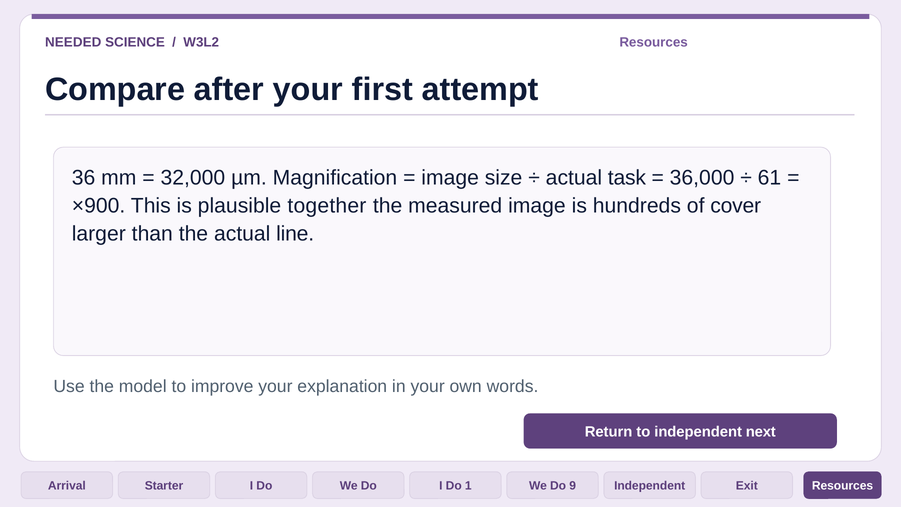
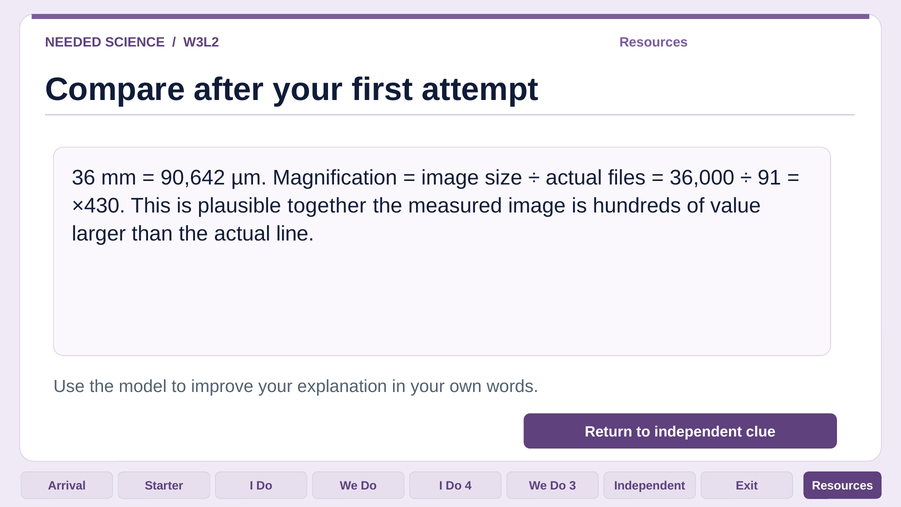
32,000: 32,000 -> 90,642
task: task -> files
61: 61 -> 91
×900: ×900 -> ×430
cover: cover -> value
next: next -> clue
1: 1 -> 4
9: 9 -> 3
